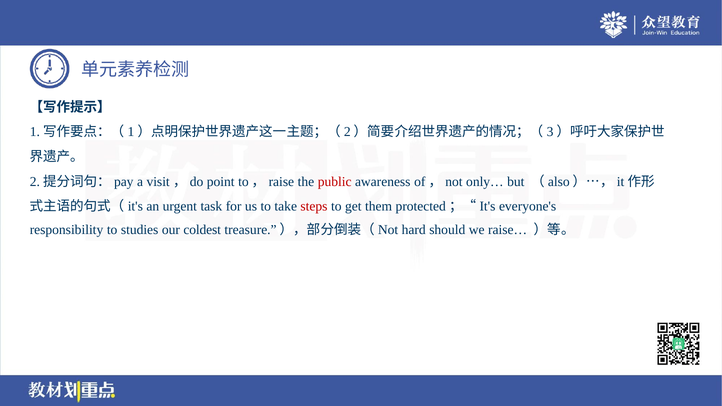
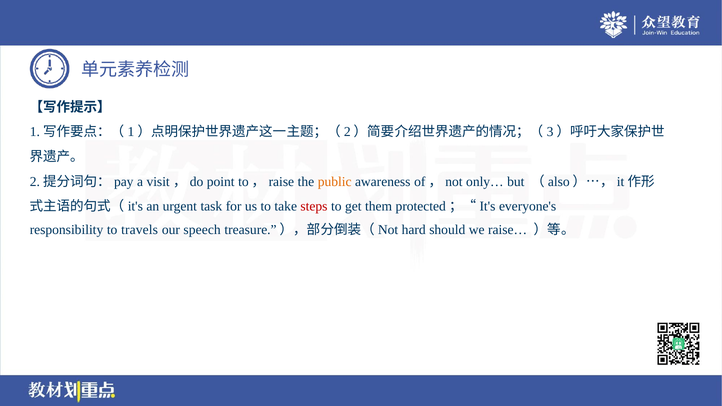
public colour: red -> orange
studies: studies -> travels
coldest: coldest -> speech
